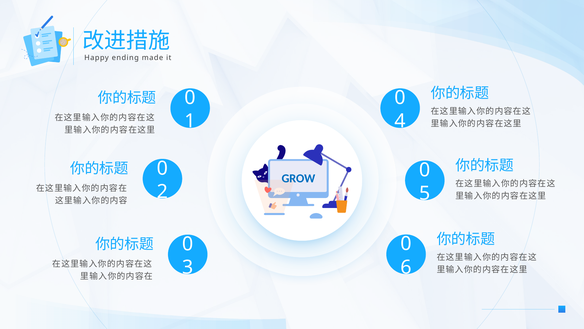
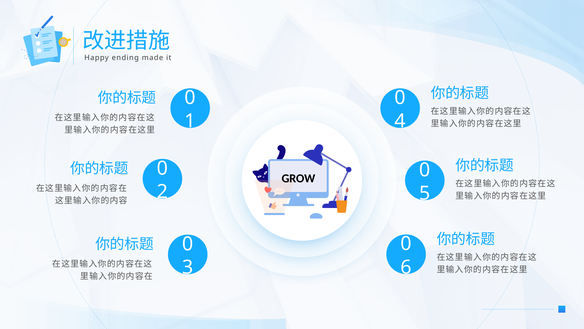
GROW colour: blue -> black
